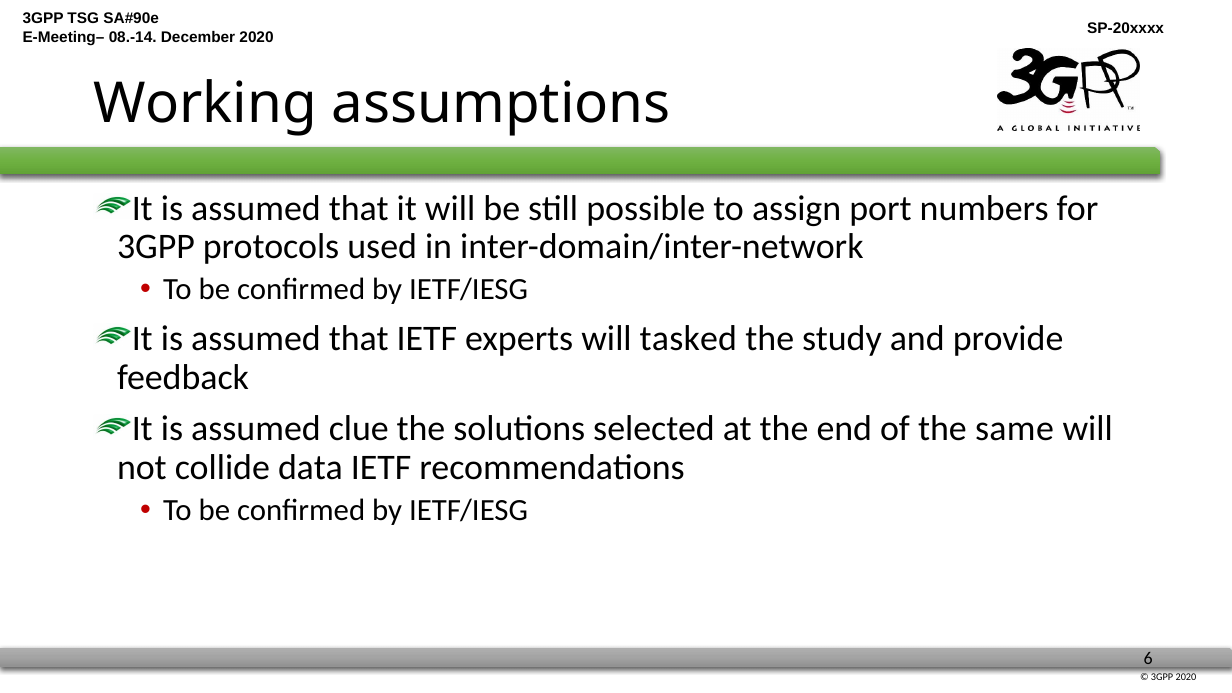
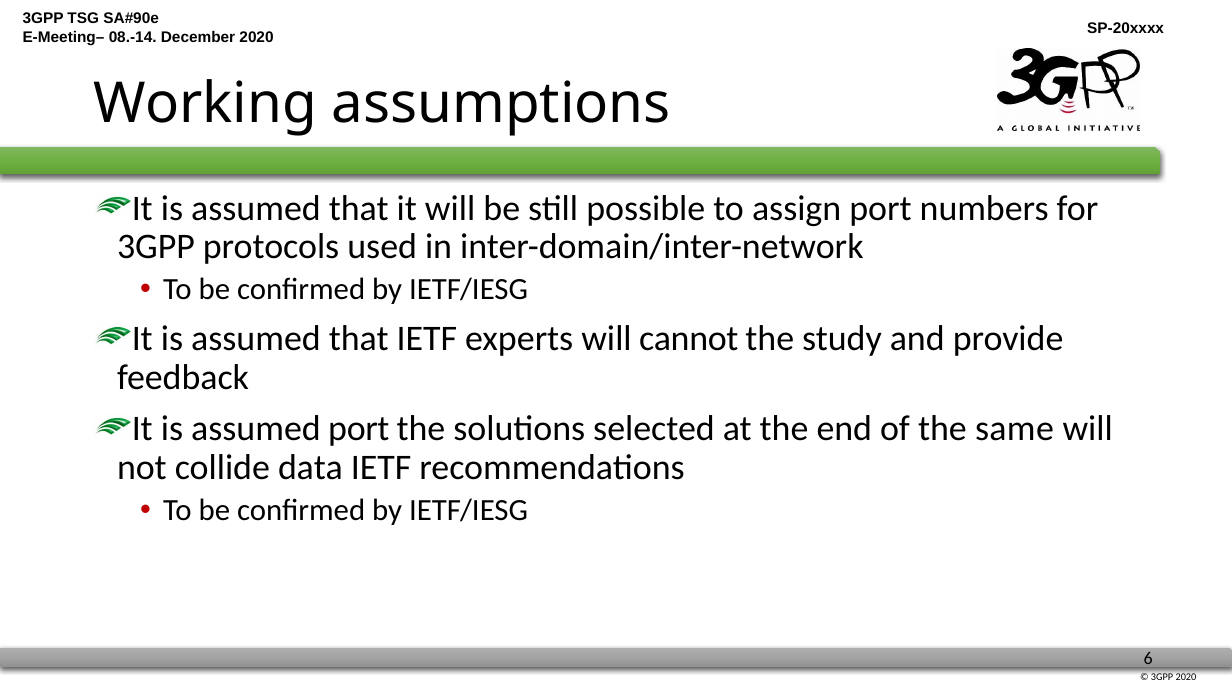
tasked: tasked -> cannot
assumed clue: clue -> port
